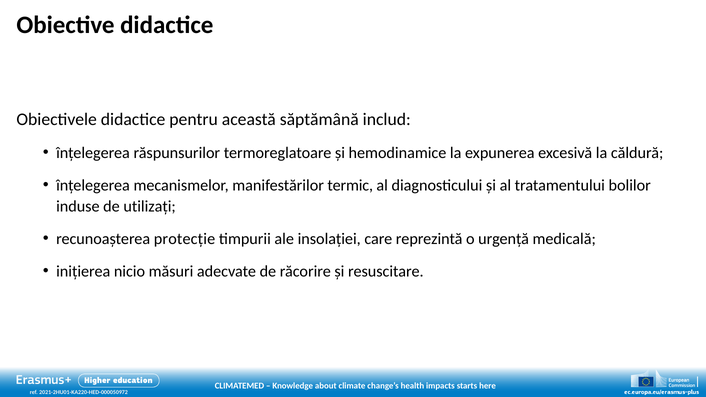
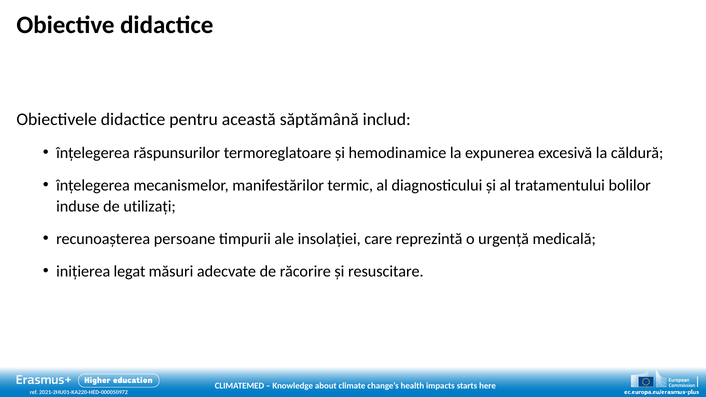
protecție: protecție -> persoane
nicio: nicio -> legat
